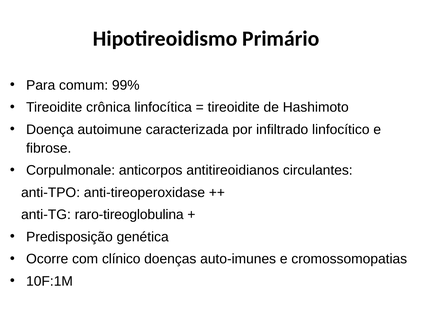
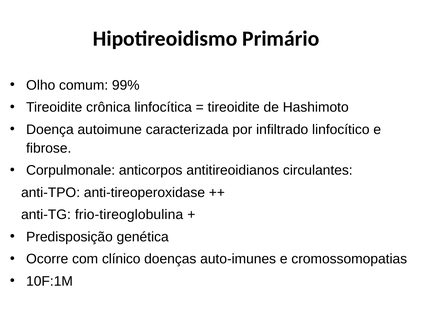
Para: Para -> Olho
raro-tireoglobulina: raro-tireoglobulina -> frio-tireoglobulina
